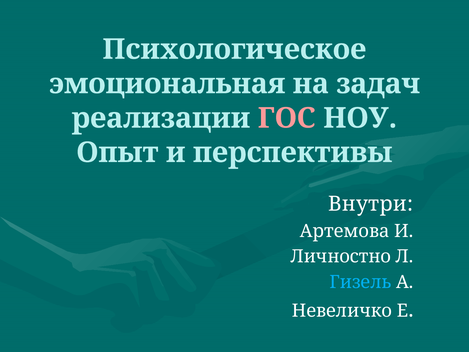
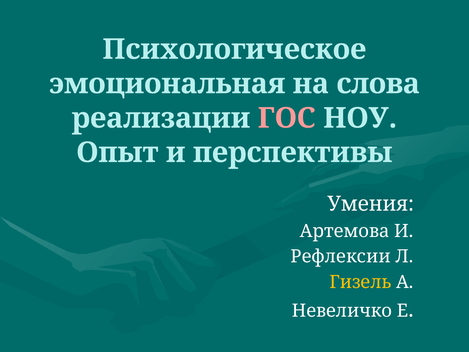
задач: задач -> слова
Внутри: Внутри -> Умения
Личностно: Личностно -> Рефлексии
Гизель colour: light blue -> yellow
